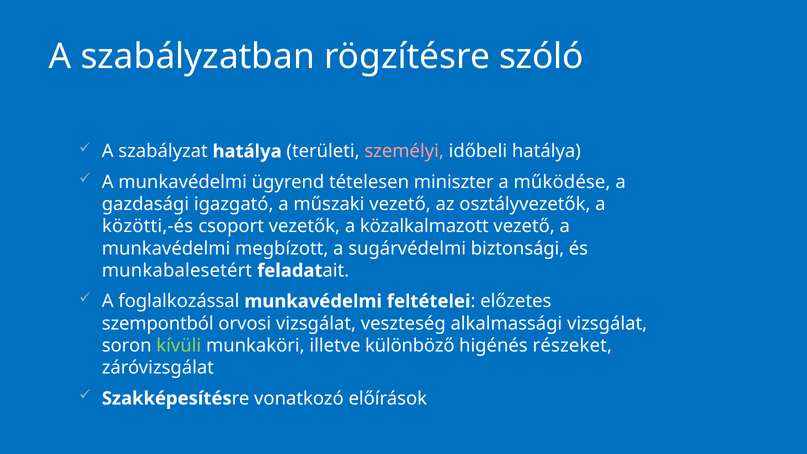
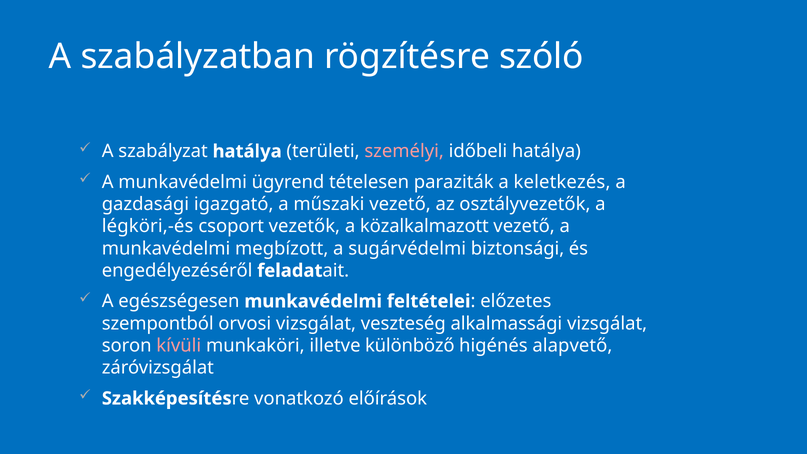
miniszter: miniszter -> paraziták
működése: működése -> keletkezés
közötti,-és: közötti,-és -> légköri,-és
munkabalesetért: munkabalesetért -> engedélyezéséről
foglalkozással: foglalkozással -> egészségesen
kívüli colour: light green -> pink
részeket: részeket -> alapvető
